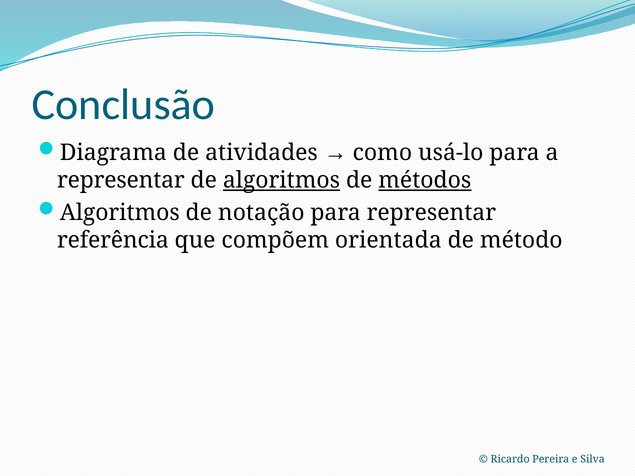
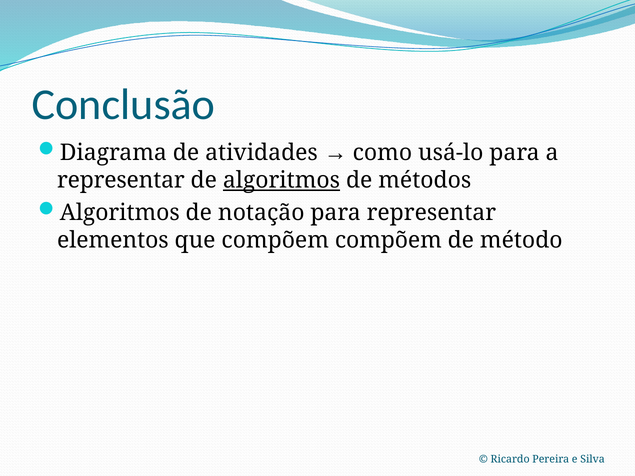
métodos underline: present -> none
referência: referência -> elementos
compõem orientada: orientada -> compõem
